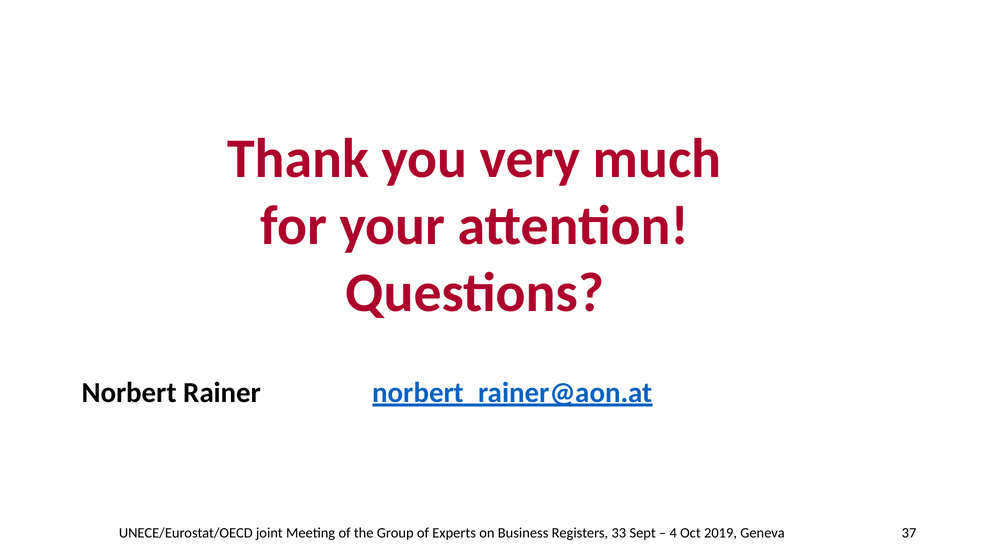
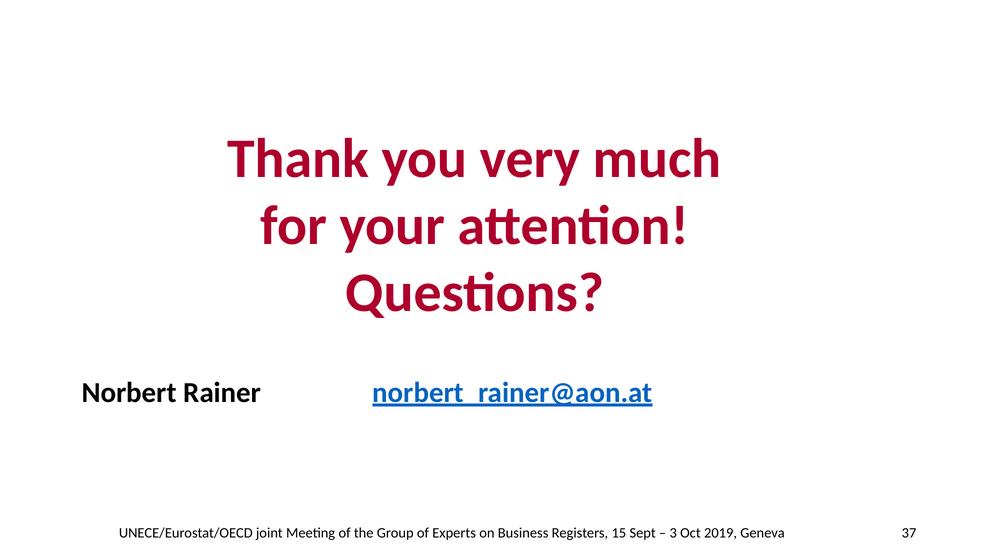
33: 33 -> 15
4: 4 -> 3
